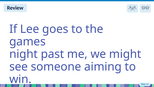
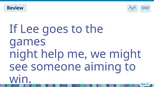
past: past -> help
